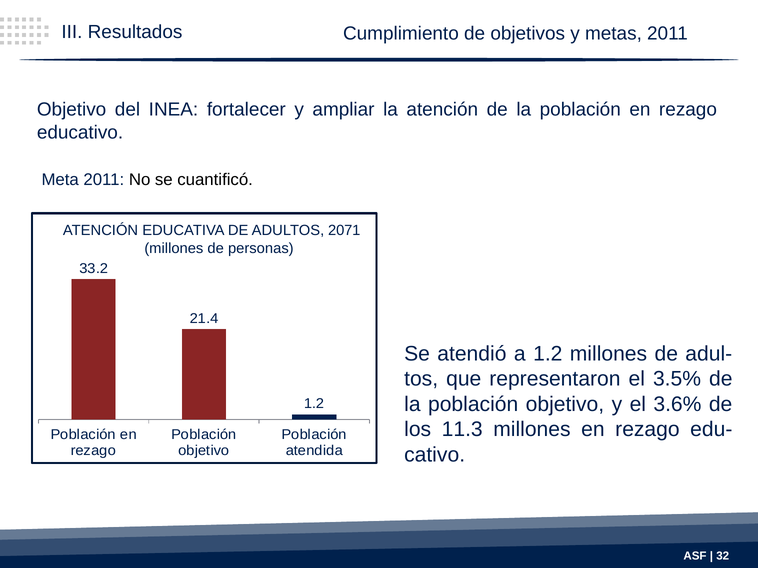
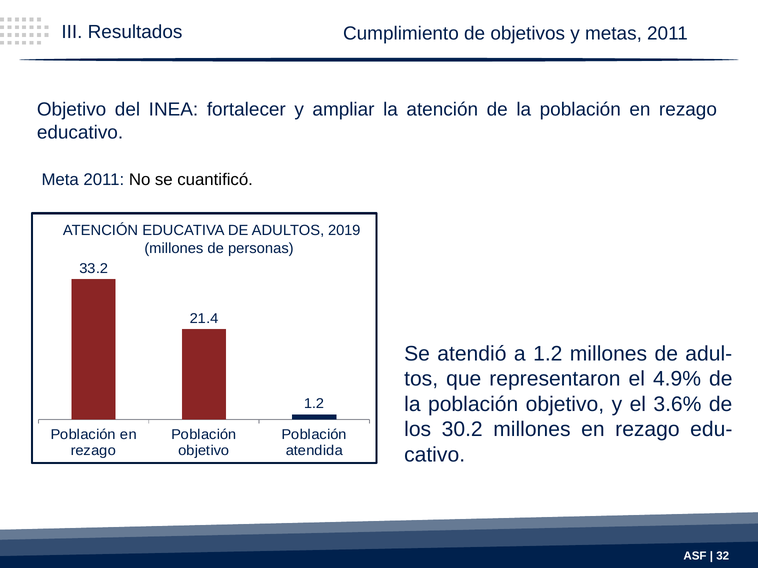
2071: 2071 -> 2019
3.5%: 3.5% -> 4.9%
11.3: 11.3 -> 30.2
